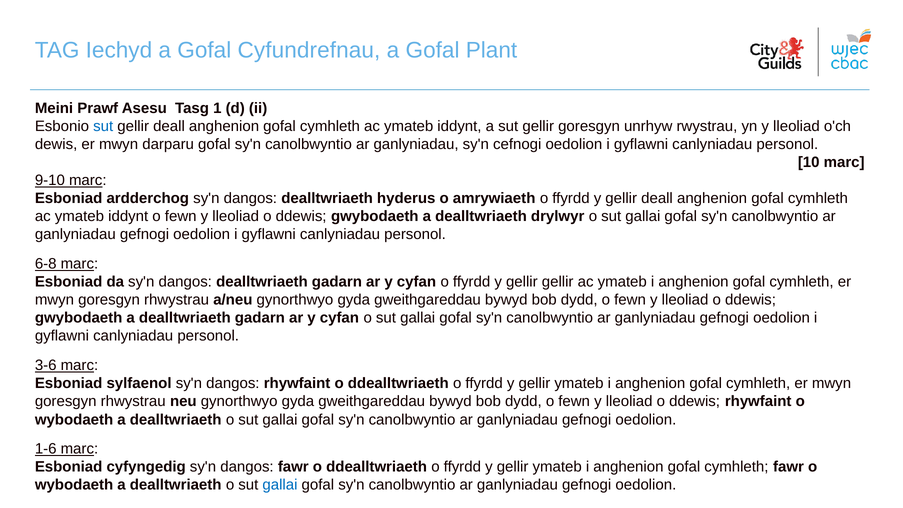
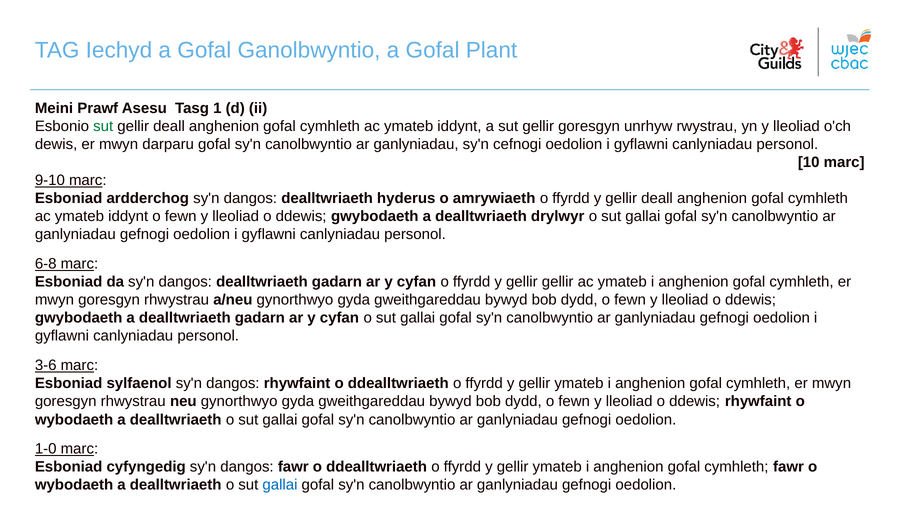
Cyfundrefnau: Cyfundrefnau -> Ganolbwyntio
sut at (103, 126) colour: blue -> green
1-6: 1-6 -> 1-0
